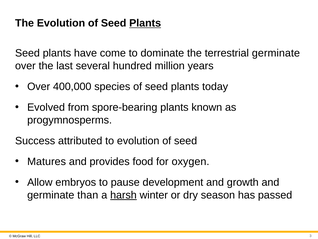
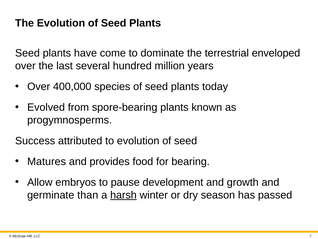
Plants at (145, 23) underline: present -> none
terrestrial germinate: germinate -> enveloped
oxygen: oxygen -> bearing
